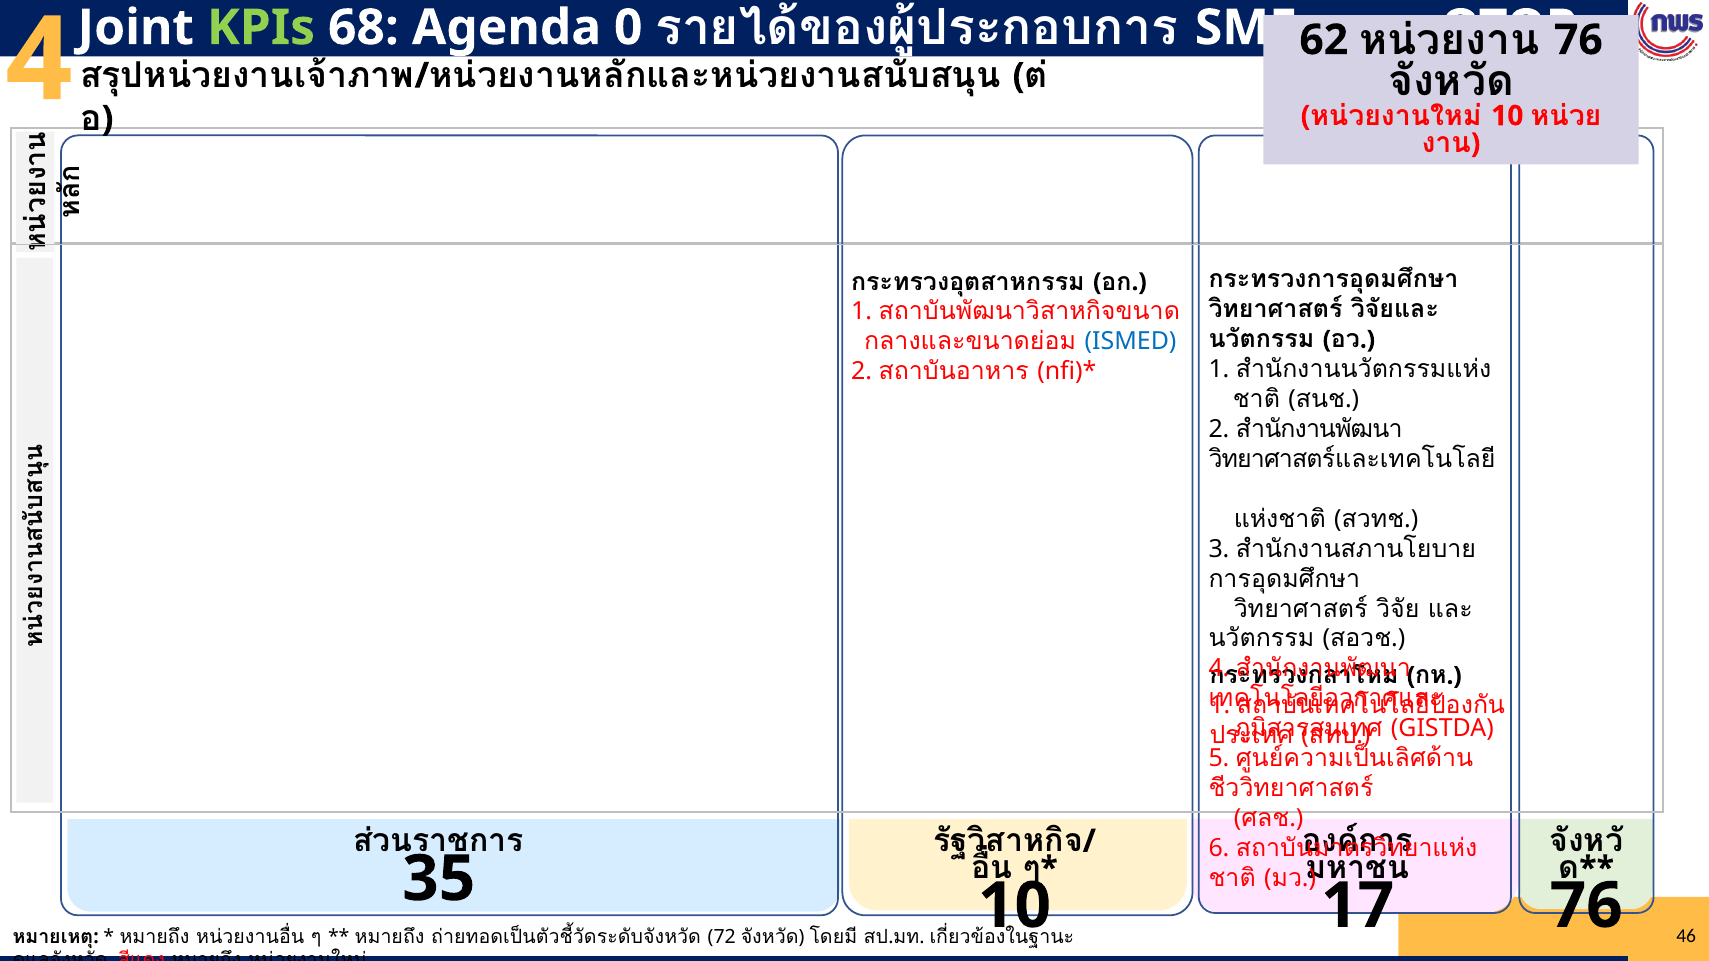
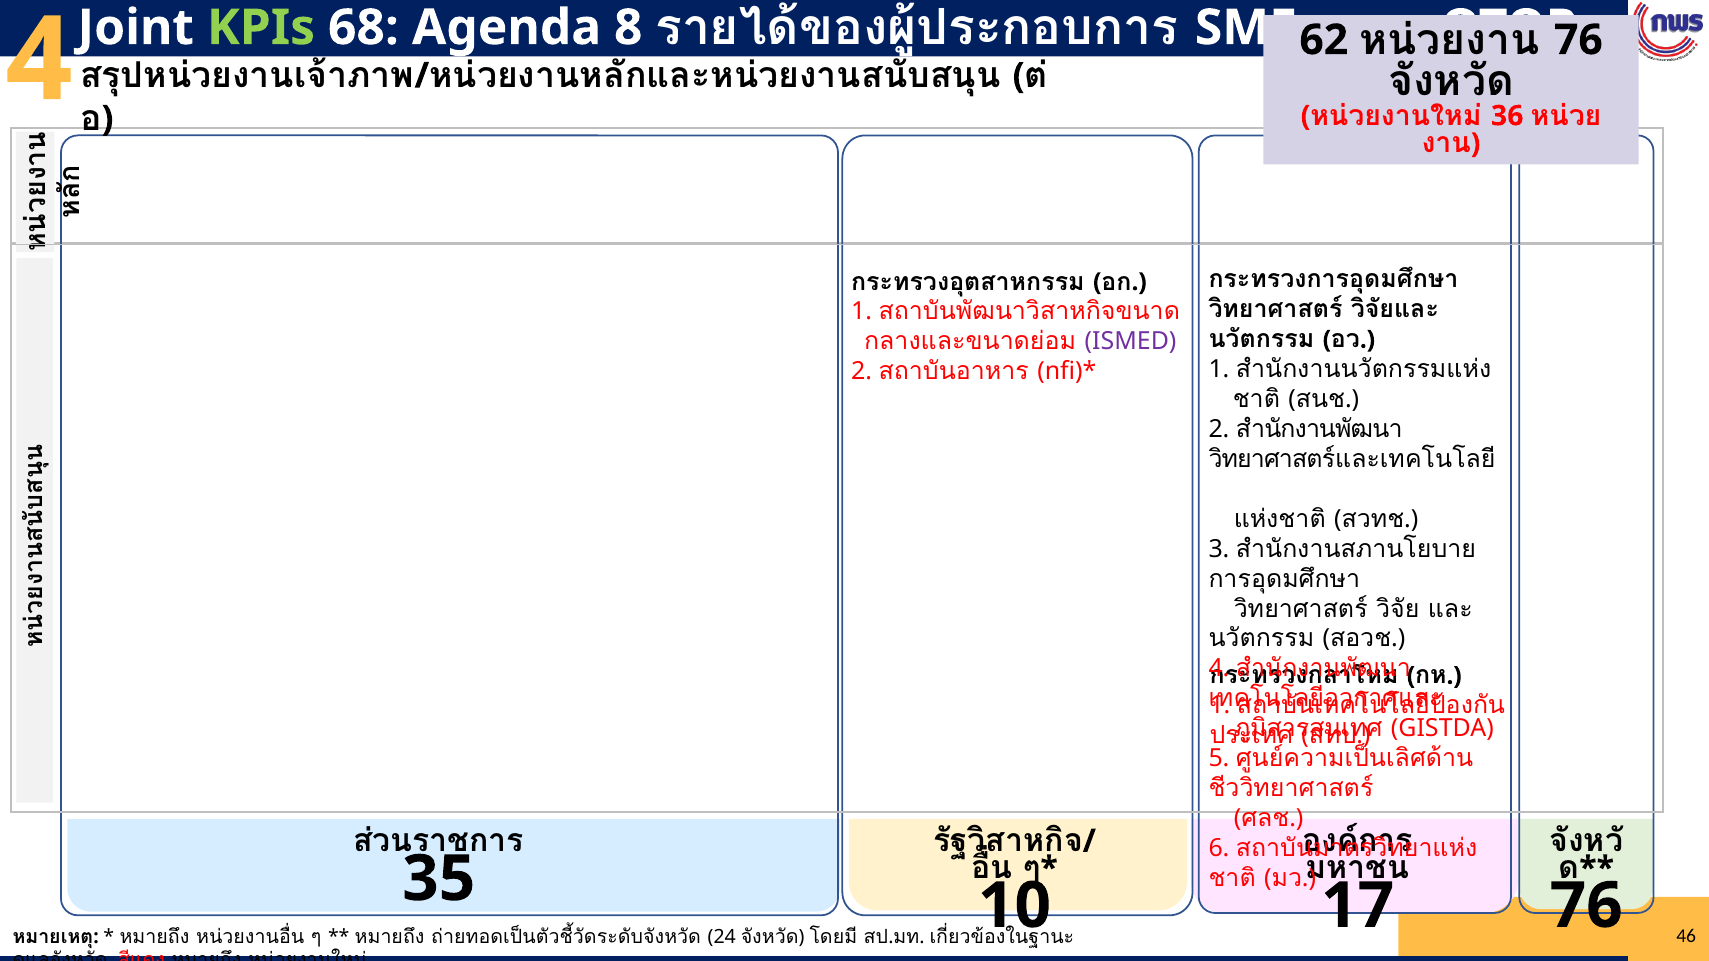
0: 0 -> 8
10 at (1507, 116): 10 -> 36
ISMED colour: blue -> purple
72: 72 -> 24
